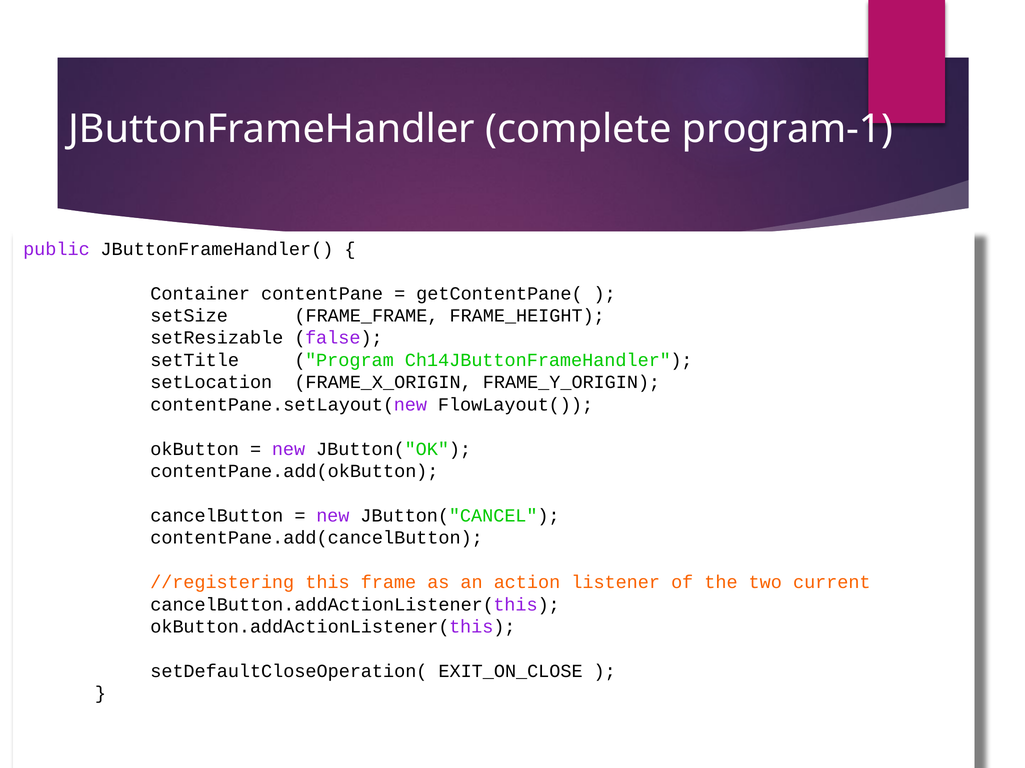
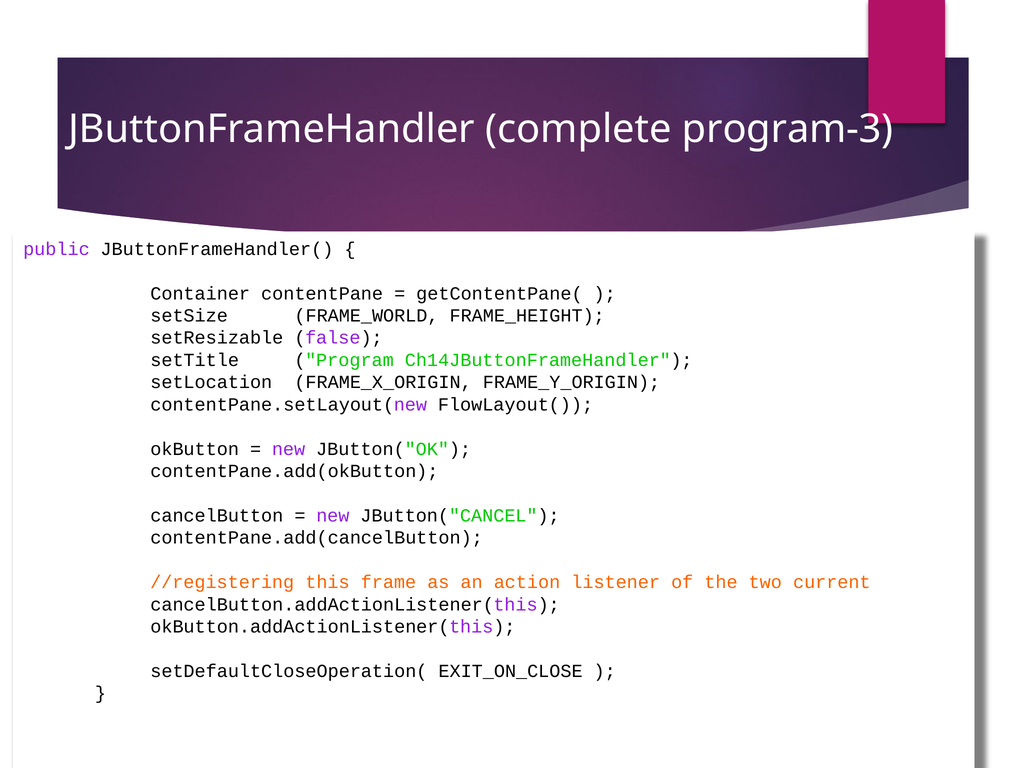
program-1: program-1 -> program-3
FRAME_FRAME: FRAME_FRAME -> FRAME_WORLD
